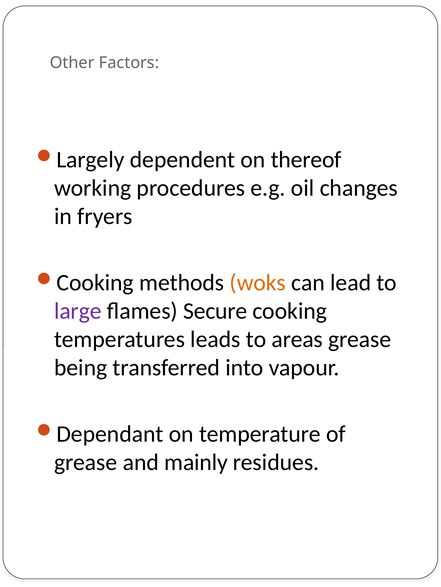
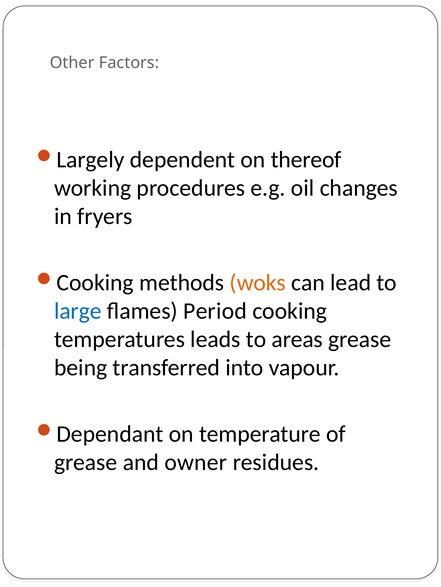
large colour: purple -> blue
Secure: Secure -> Period
mainly: mainly -> owner
